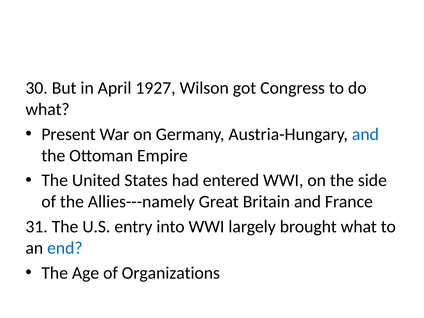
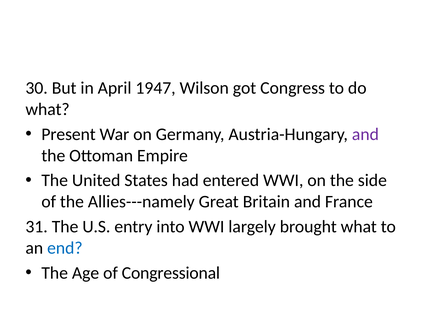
1927: 1927 -> 1947
and at (365, 134) colour: blue -> purple
Organizations: Organizations -> Congressional
